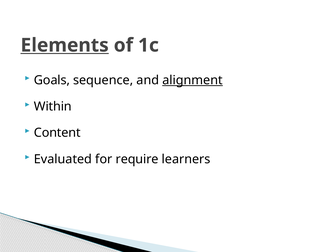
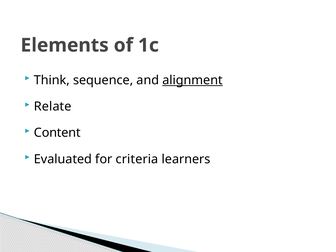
Elements underline: present -> none
Goals: Goals -> Think
Within: Within -> Relate
require: require -> criteria
